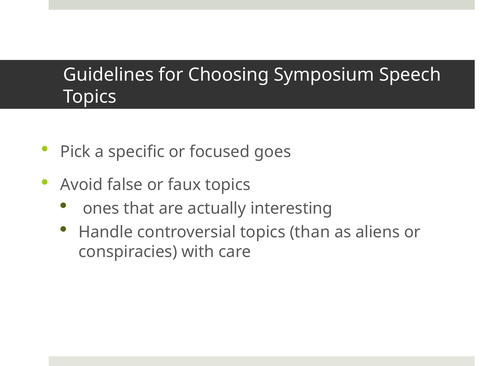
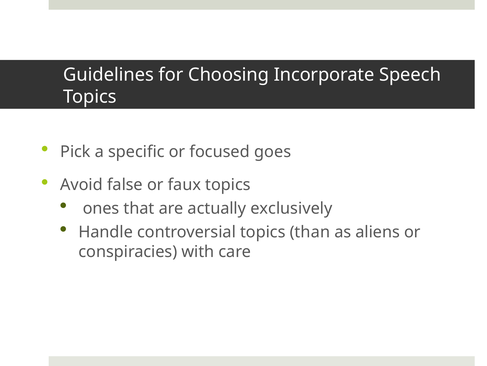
Symposium: Symposium -> Incorporate
interesting: interesting -> exclusively
